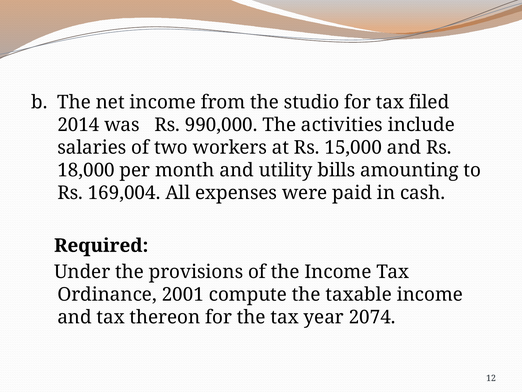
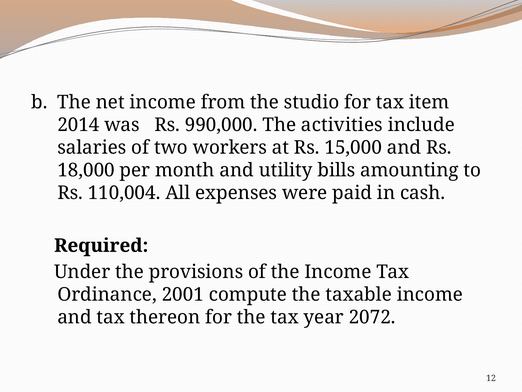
filed: filed -> item
169,004: 169,004 -> 110,004
2074: 2074 -> 2072
